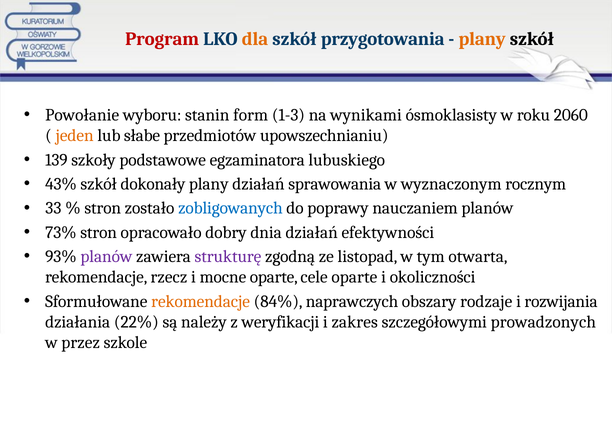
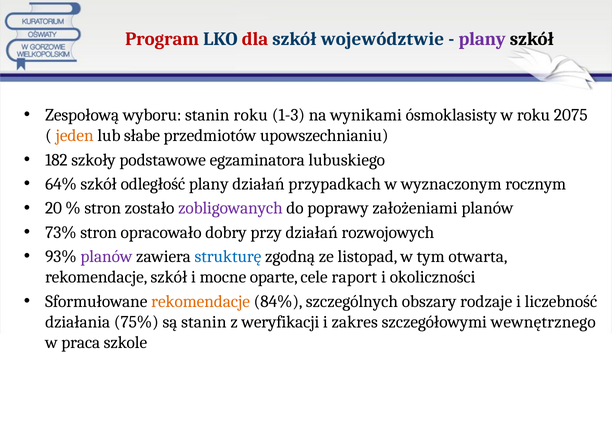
dla colour: orange -> red
przygotowania: przygotowania -> województwie
plany at (482, 39) colour: orange -> purple
Powołanie: Powołanie -> Zespołową
stanin form: form -> roku
2060: 2060 -> 2075
139: 139 -> 182
43%: 43% -> 64%
dokonały: dokonały -> odległość
sprawowania: sprawowania -> przypadkach
33: 33 -> 20
zobligowanych colour: blue -> purple
nauczaniem: nauczaniem -> założeniami
dnia: dnia -> przy
efektywności: efektywności -> rozwojowych
strukturę colour: purple -> blue
rekomendacje rzecz: rzecz -> szkół
cele oparte: oparte -> raport
naprawczych: naprawczych -> szczególnych
rozwijania: rozwijania -> liczebność
22%: 22% -> 75%
są należy: należy -> stanin
prowadzonych: prowadzonych -> wewnętrznego
przez: przez -> praca
